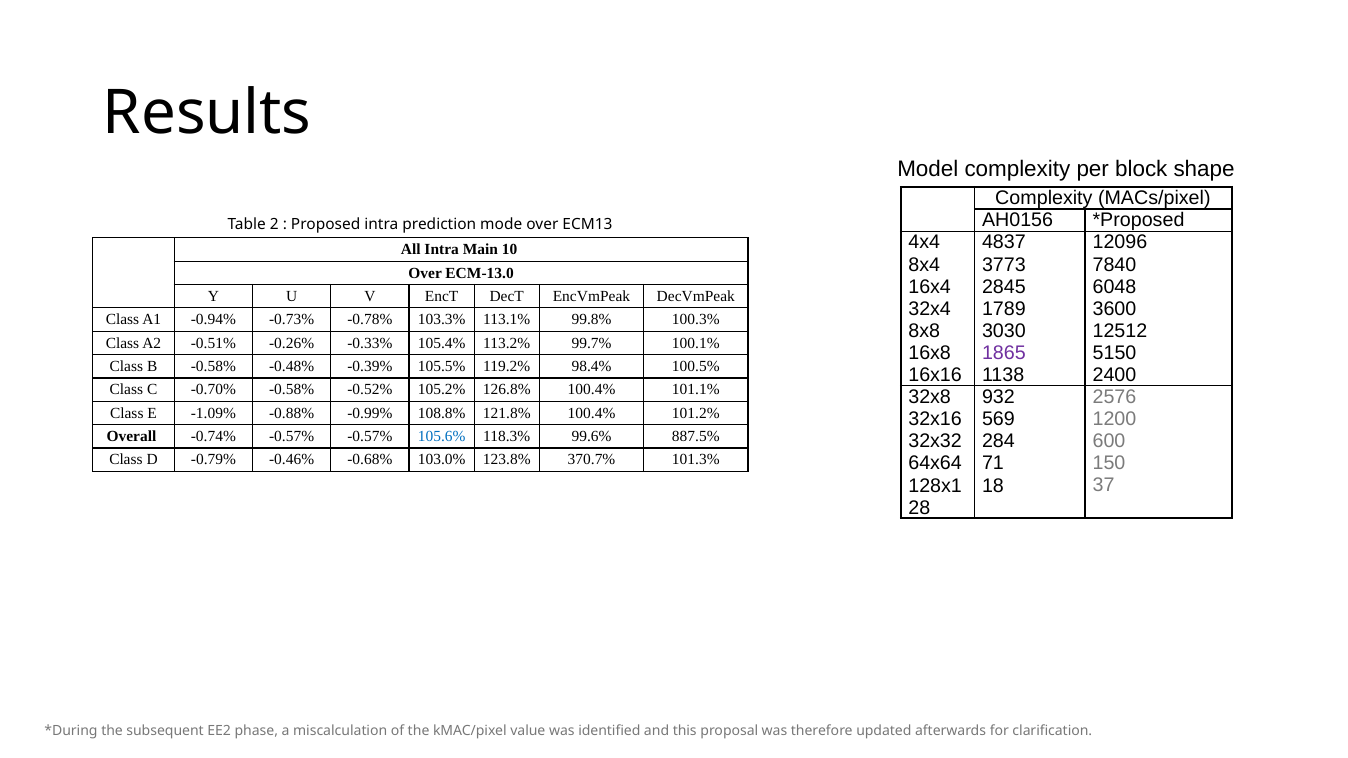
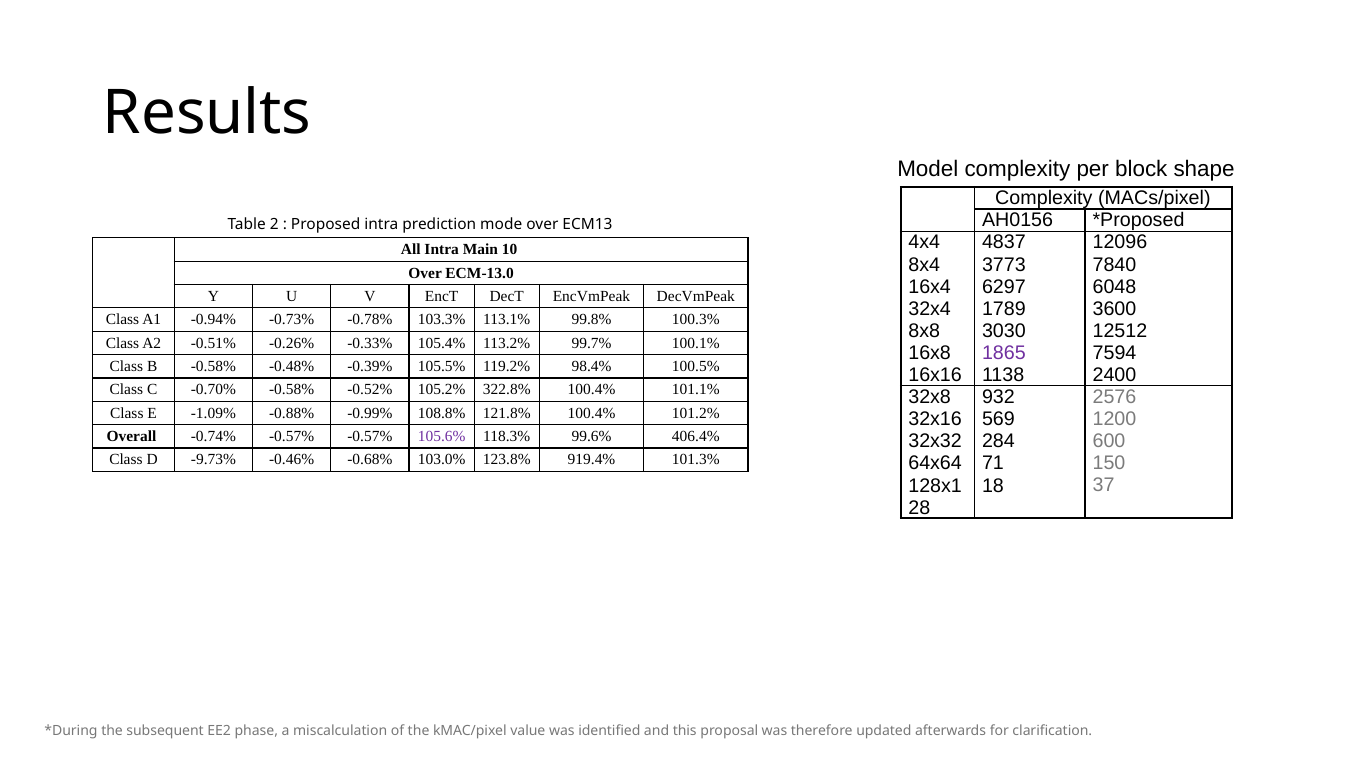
2845: 2845 -> 6297
5150: 5150 -> 7594
126.8%: 126.8% -> 322.8%
105.6% colour: blue -> purple
887.5%: 887.5% -> 406.4%
-0.79%: -0.79% -> -9.73%
370.7%: 370.7% -> 919.4%
